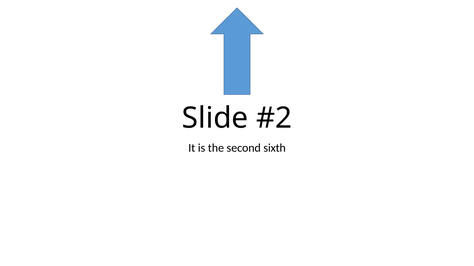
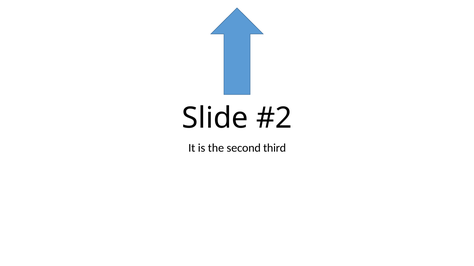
sixth: sixth -> third
